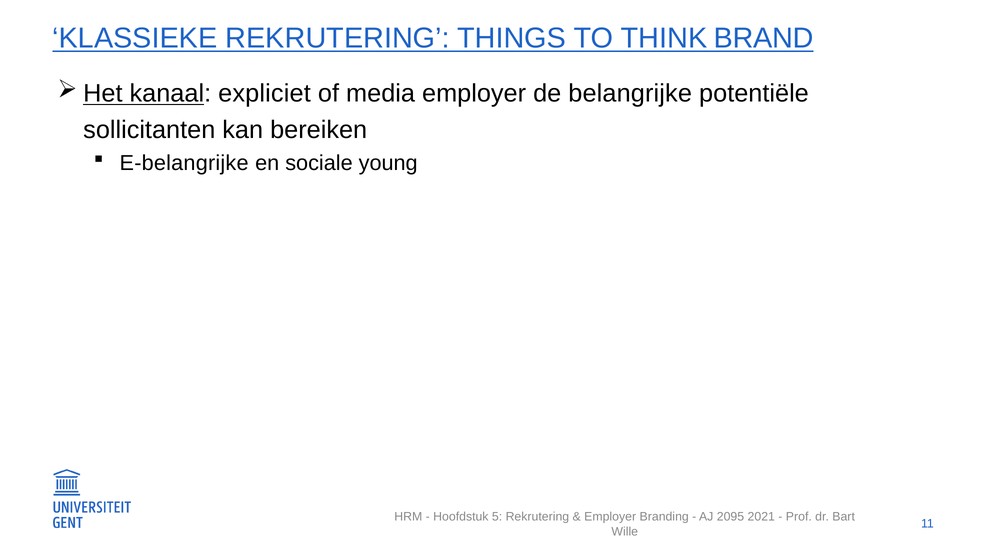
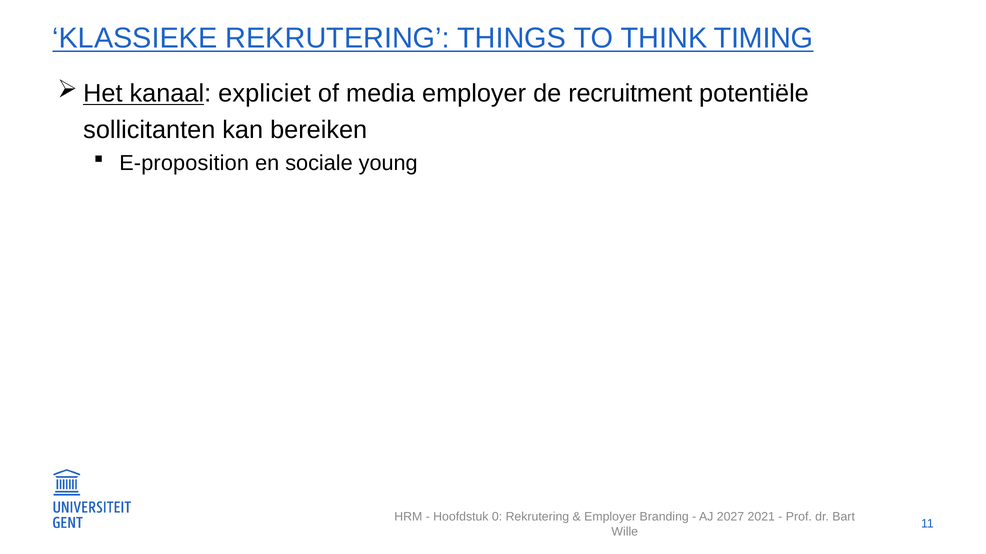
BRAND: BRAND -> TIMING
belangrijke: belangrijke -> recruitment
E-belangrijke: E-belangrijke -> E-proposition
5: 5 -> 0
2095: 2095 -> 2027
